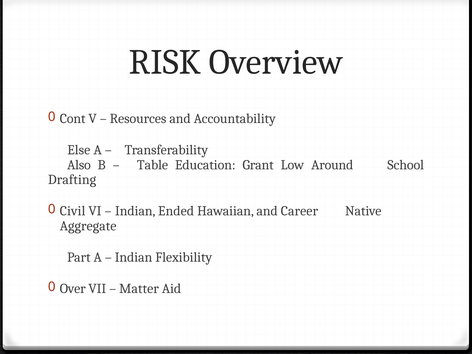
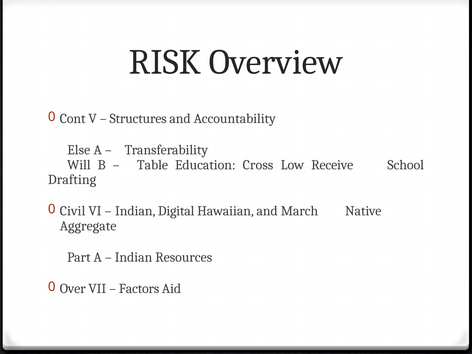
Resources: Resources -> Structures
Also: Also -> Will
Grant: Grant -> Cross
Around: Around -> Receive
Ended: Ended -> Digital
Career: Career -> March
Flexibility: Flexibility -> Resources
Matter: Matter -> Factors
